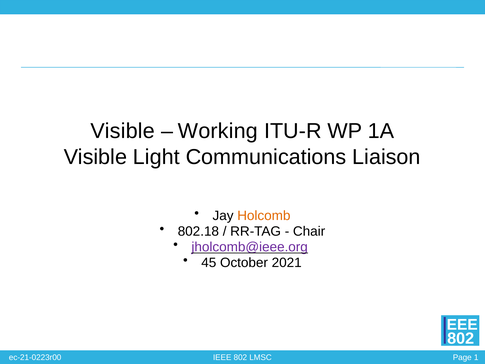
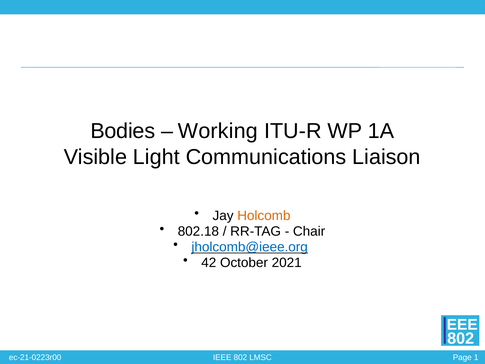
Visible at (123, 131): Visible -> Bodies
jholcomb@ieee.org colour: purple -> blue
45: 45 -> 42
